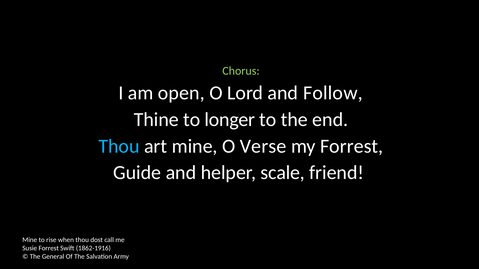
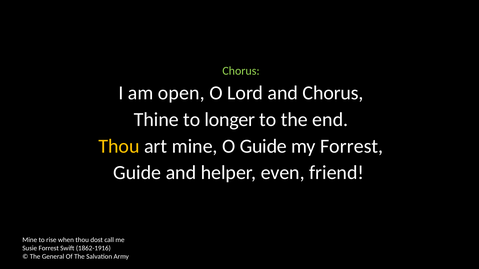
and Follow: Follow -> Chorus
Thou at (119, 146) colour: light blue -> yellow
O Verse: Verse -> Guide
scale: scale -> even
